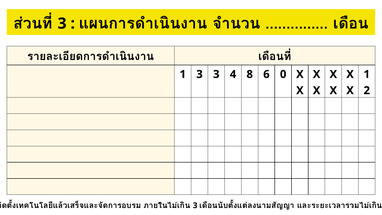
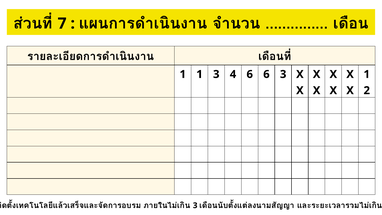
3 at (62, 23): 3 -> 7
1 3: 3 -> 1
4 8: 8 -> 6
6 0: 0 -> 3
